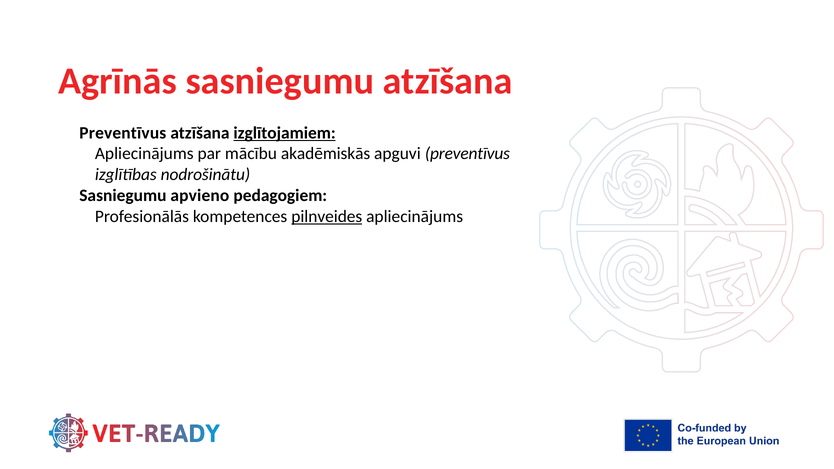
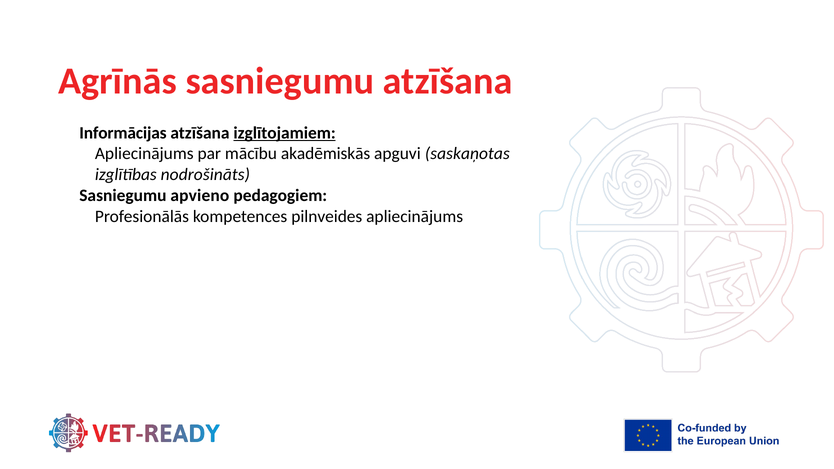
Preventīvus at (123, 133): Preventīvus -> Informācijas
apguvi preventīvus: preventīvus -> saskaņotas
nodrošinātu: nodrošinātu -> nodrošināts
pilnveides underline: present -> none
